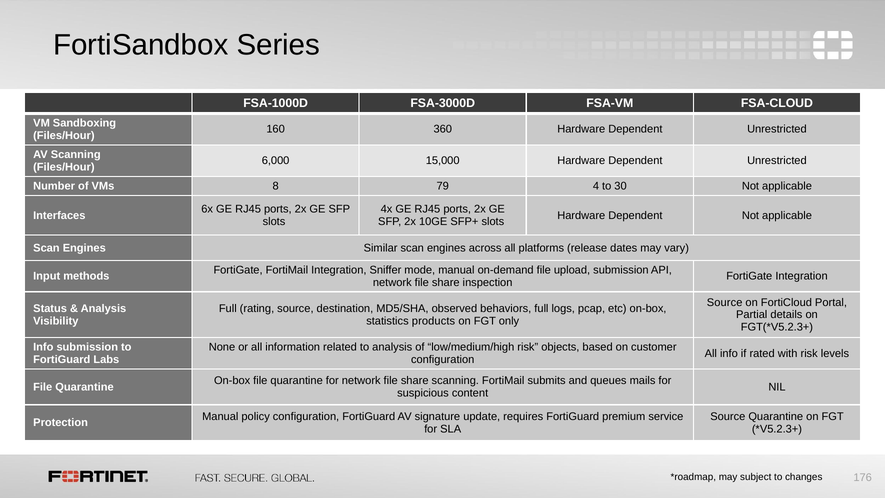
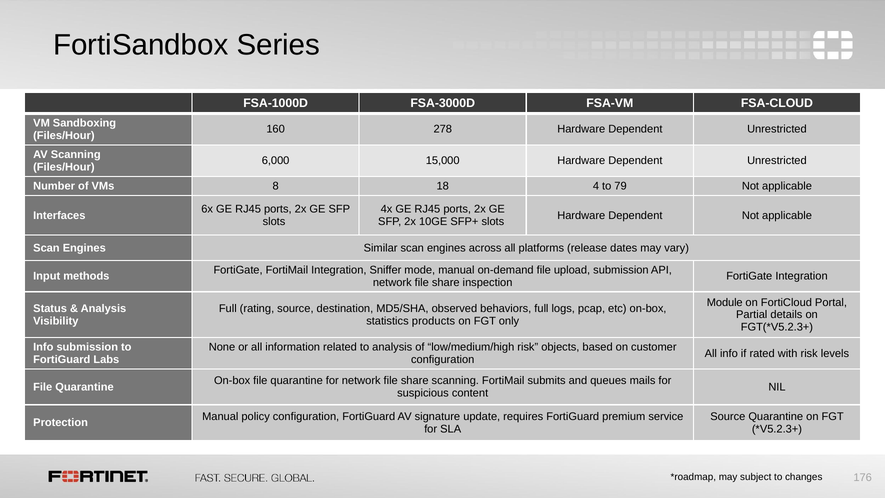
360: 360 -> 278
79: 79 -> 18
30: 30 -> 79
Source at (725, 302): Source -> Module
